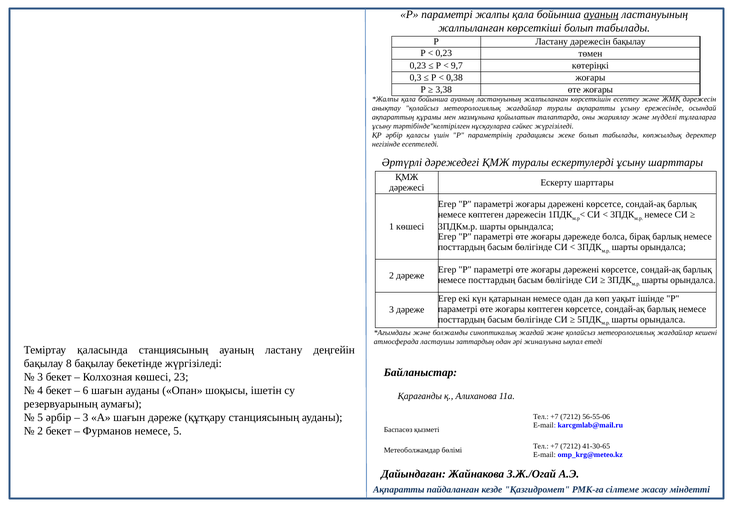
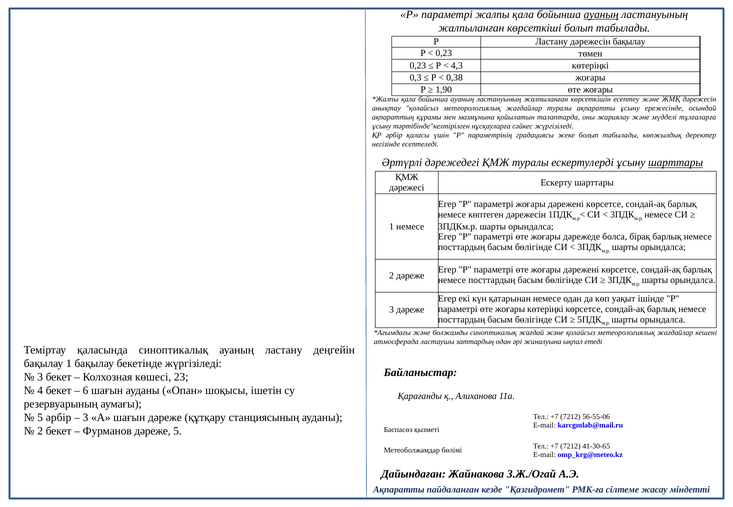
9,7: 9,7 -> 4,3
3,38: 3,38 -> 1,90
шарттары at (676, 163) underline: none -> present
1 көшесі: көшесі -> немесе
жоғары көптеген: көптеген -> көтеріңкі
қаласында станциясының: станциясының -> синоптикалық
бақылау 8: 8 -> 1
Фурманов немесе: немесе -> дәреже
